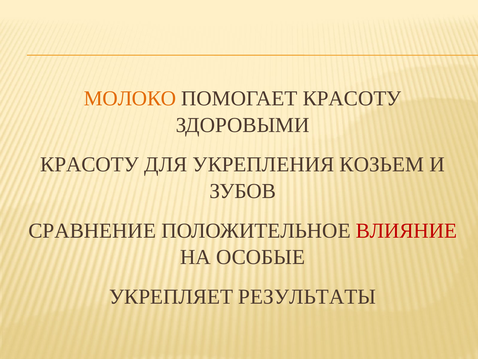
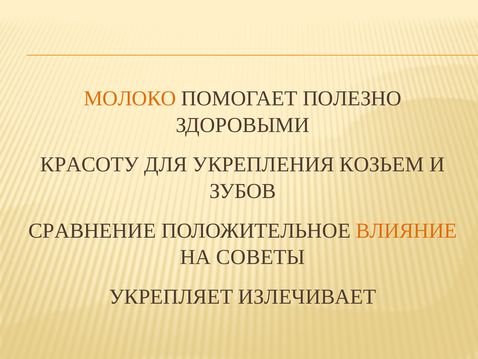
ПОМОГАЕТ КРАСОТУ: КРАСОТУ -> ПОЛЕЗНО
ВЛИЯНИЕ colour: red -> orange
ОСОБЫЕ: ОСОБЫЕ -> СОВЕТЫ
РЕЗУЛЬТАТЫ: РЕЗУЛЬТАТЫ -> ИЗЛЕЧИВАЕТ
